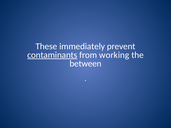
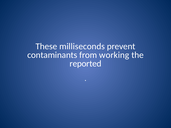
immediately: immediately -> milliseconds
contaminants underline: present -> none
between: between -> reported
